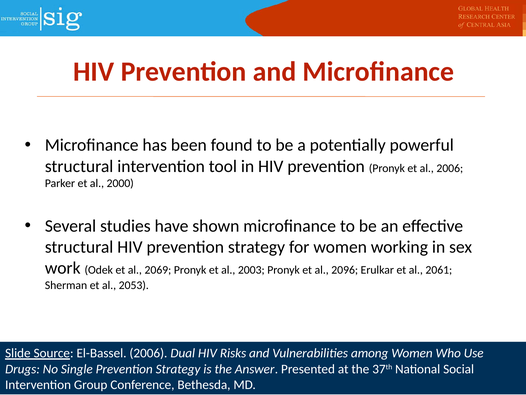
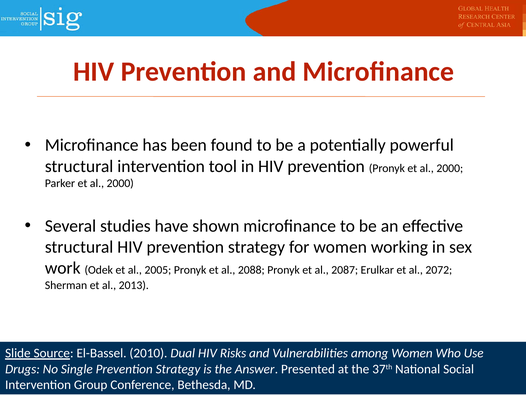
Pronyk et al 2006: 2006 -> 2000
2069: 2069 -> 2005
2003: 2003 -> 2088
2096: 2096 -> 2087
2061: 2061 -> 2072
2053: 2053 -> 2013
El-Bassel 2006: 2006 -> 2010
